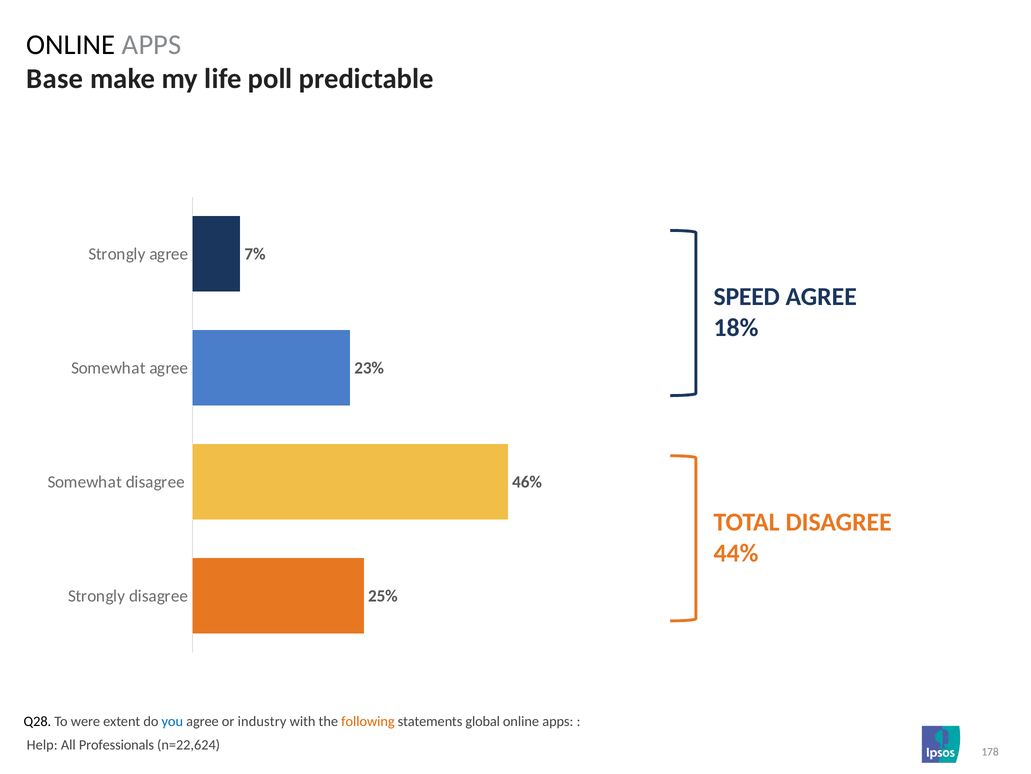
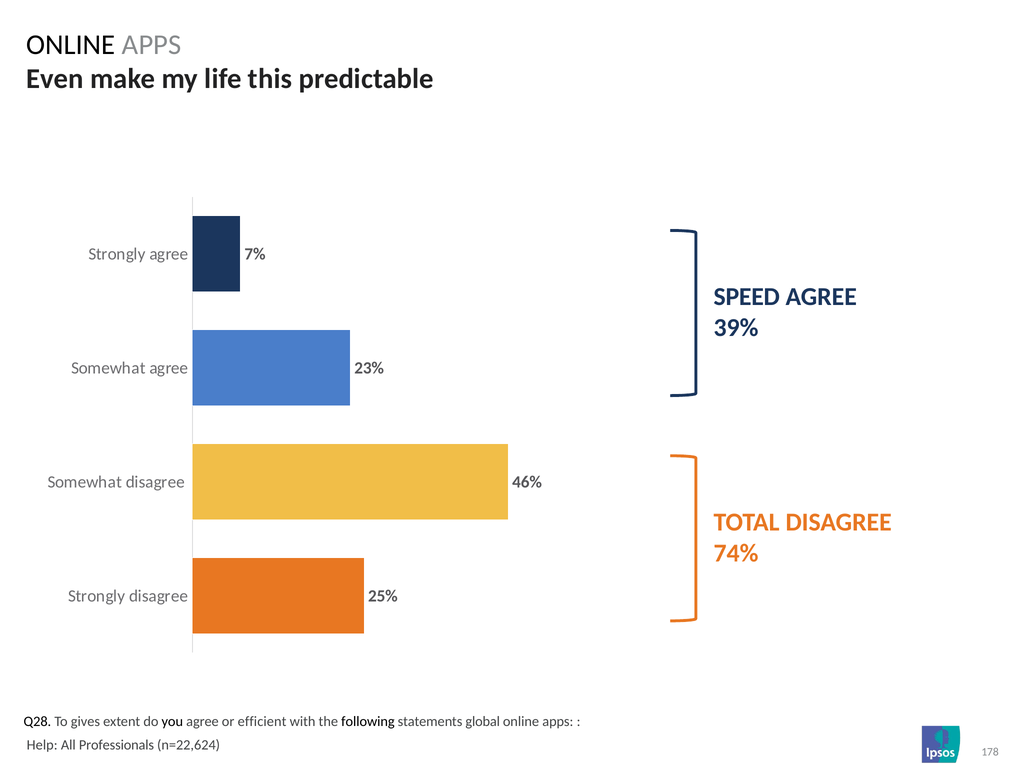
Base: Base -> Even
poll: poll -> this
18%: 18% -> 39%
44%: 44% -> 74%
were: were -> gives
you colour: blue -> black
industry: industry -> efficient
following colour: orange -> black
